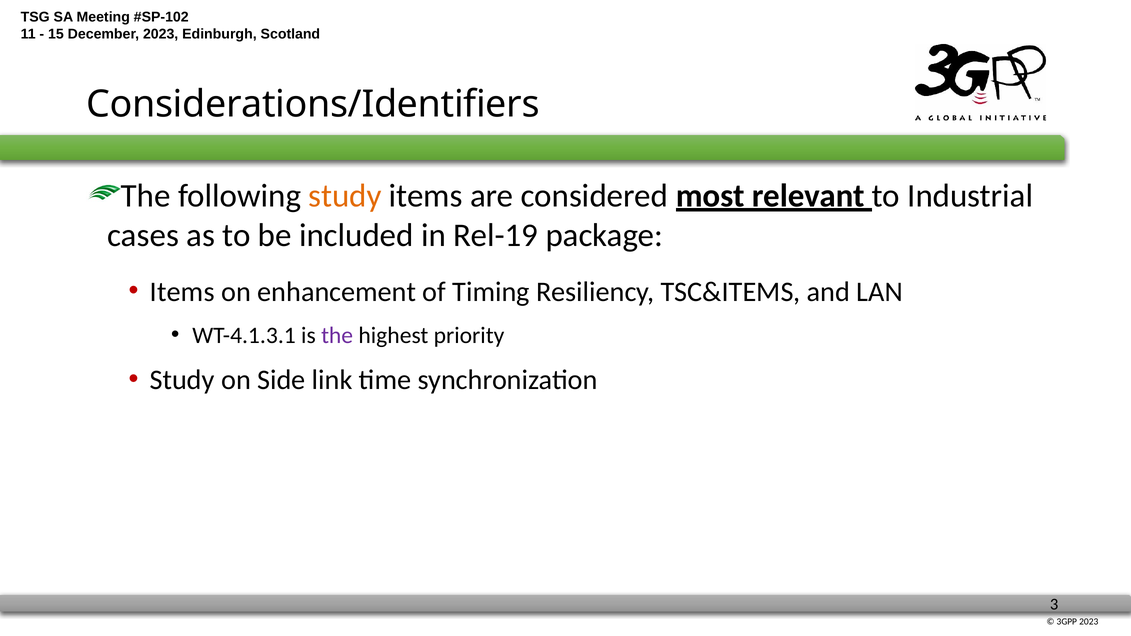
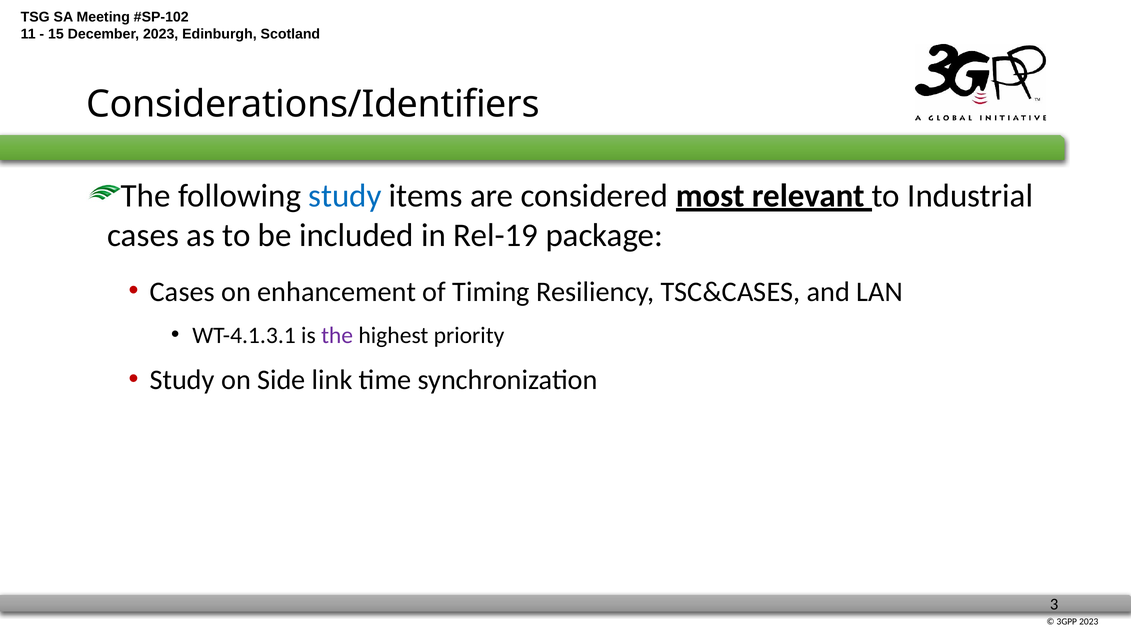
study at (345, 196) colour: orange -> blue
Items at (182, 292): Items -> Cases
TSC&ITEMS: TSC&ITEMS -> TSC&CASES
